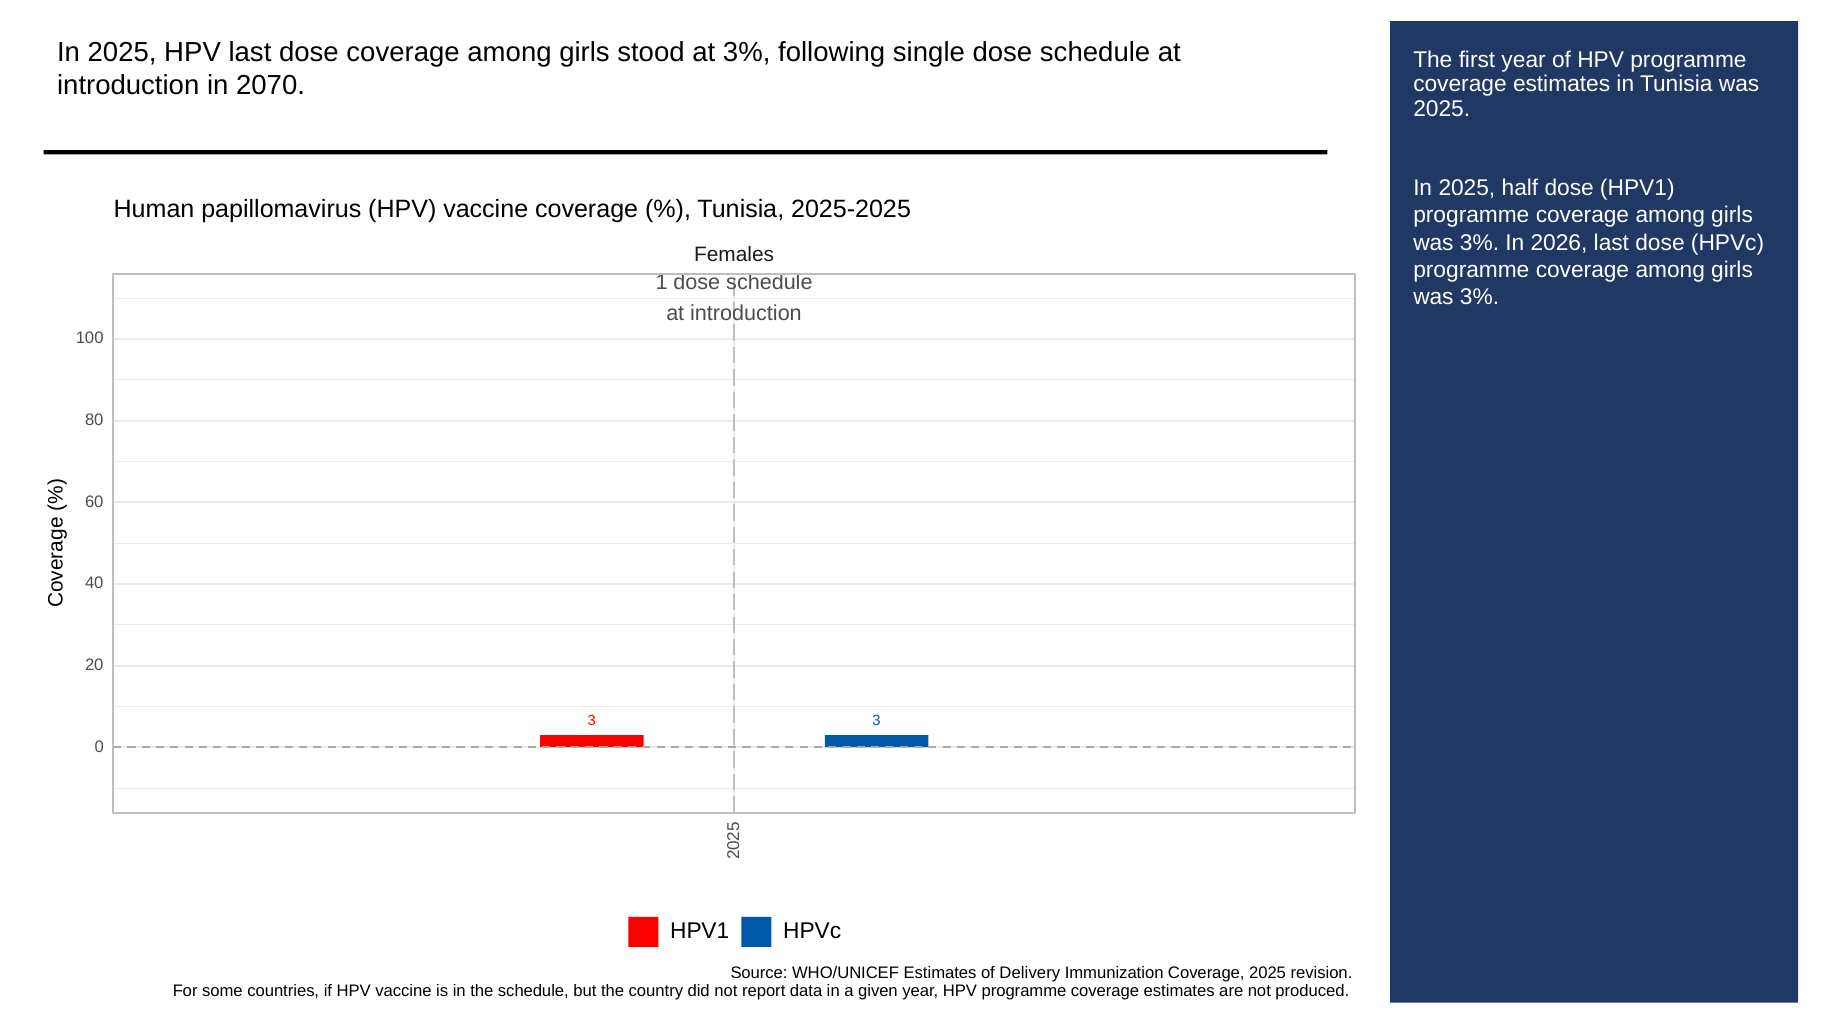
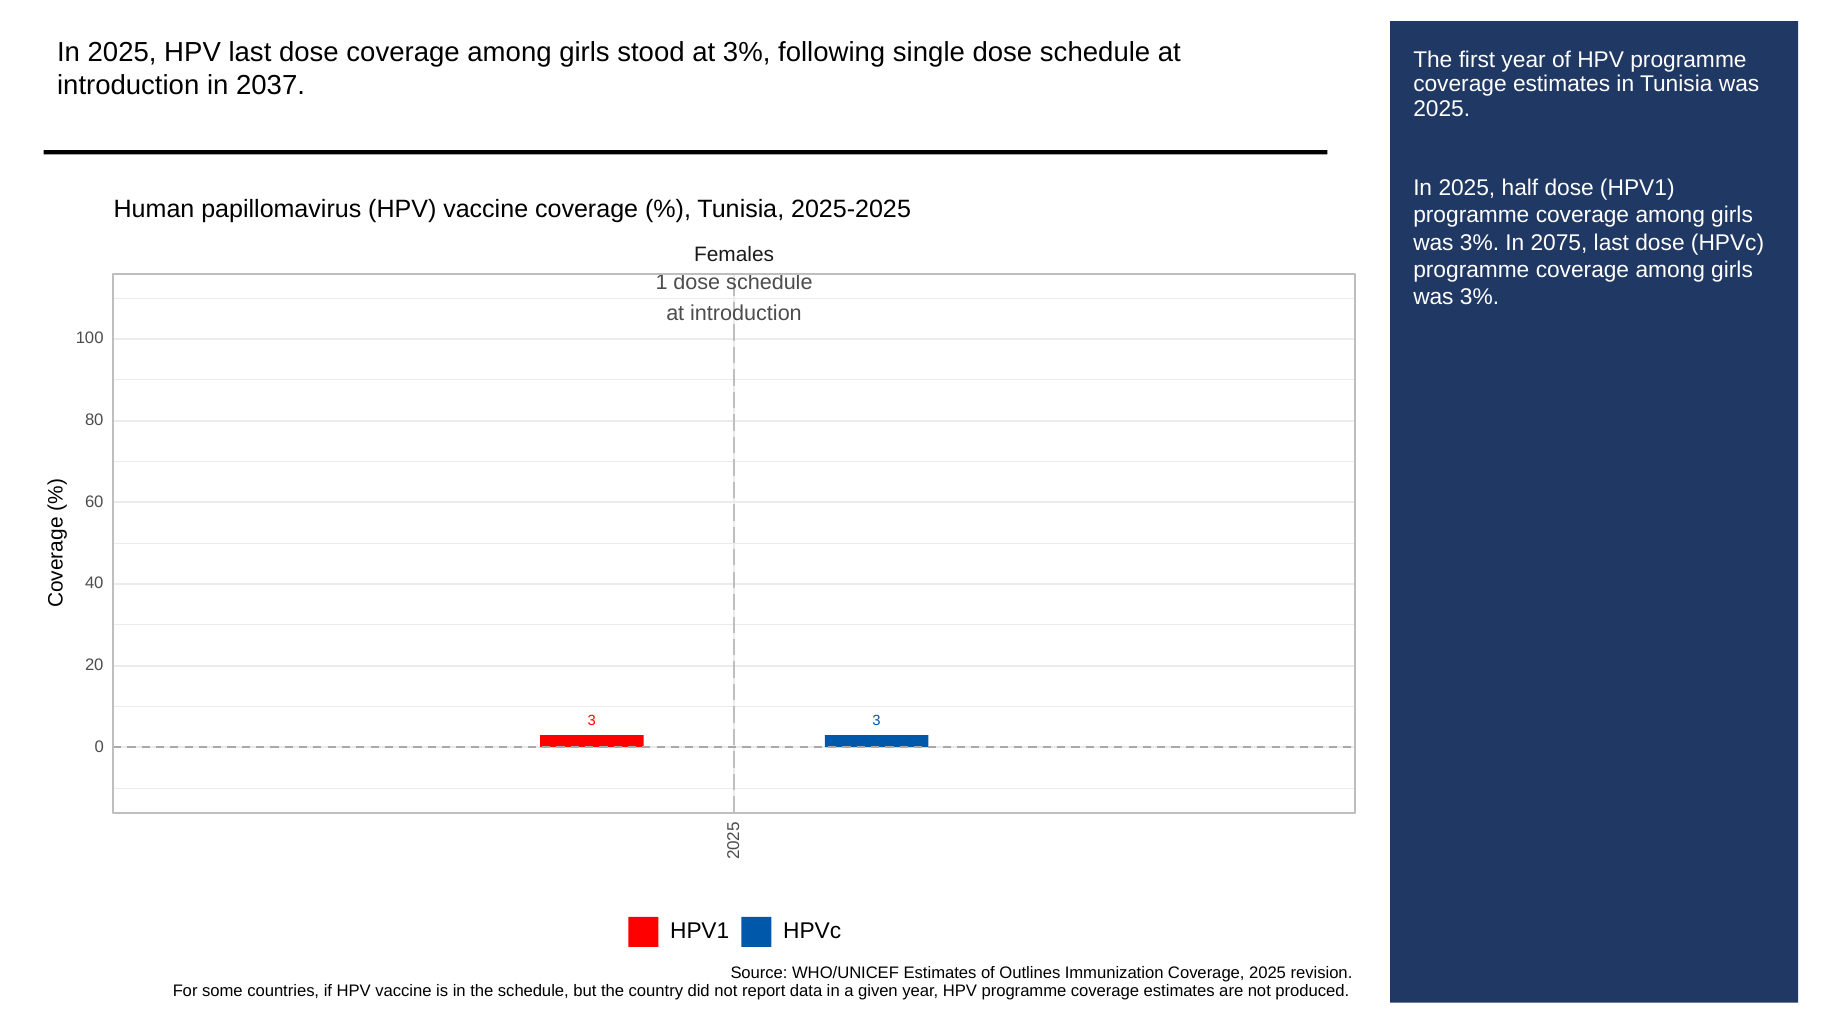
2070: 2070 -> 2037
2026: 2026 -> 2075
Delivery: Delivery -> Outlines
